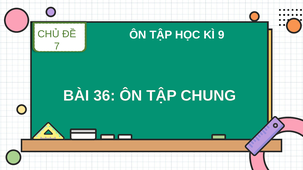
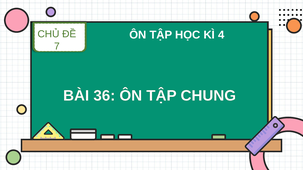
9: 9 -> 4
